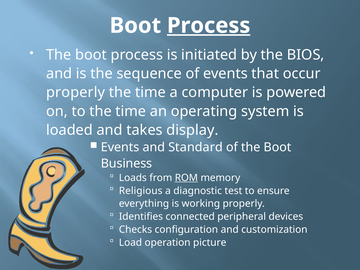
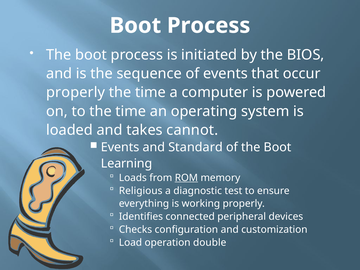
Process at (209, 26) underline: present -> none
display: display -> cannot
Business: Business -> Learning
picture: picture -> double
